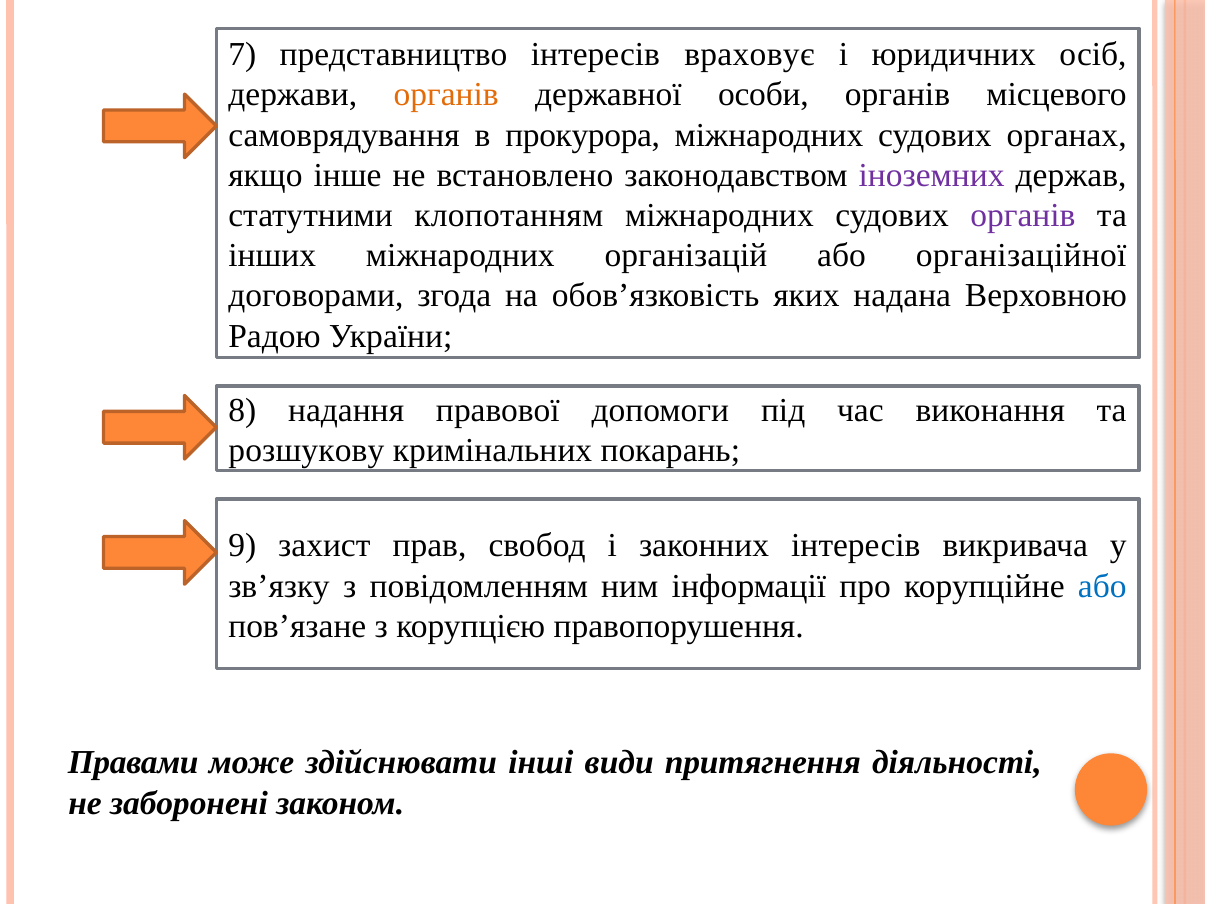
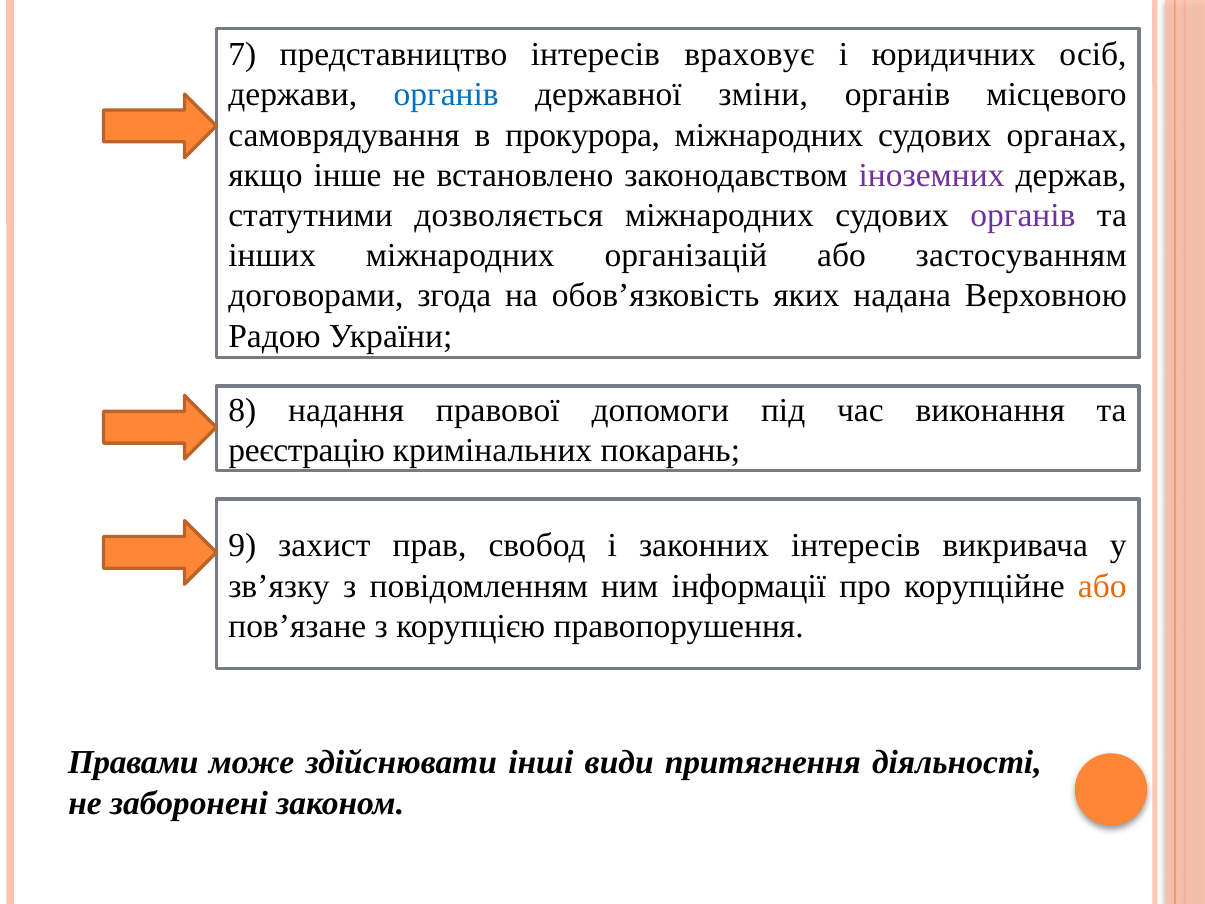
органів at (446, 95) colour: orange -> blue
особи: особи -> зміни
клопотанням: клопотанням -> дозволяється
організаційної: організаційної -> застосуванням
розшукову: розшукову -> реєстрацію
або at (1102, 586) colour: blue -> orange
